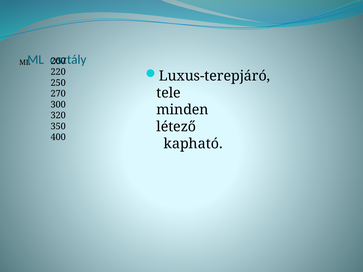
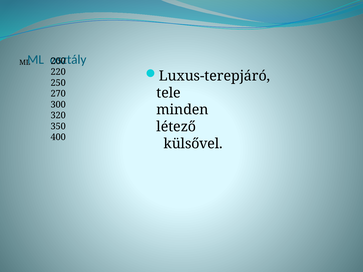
kapható: kapható -> külsővel
